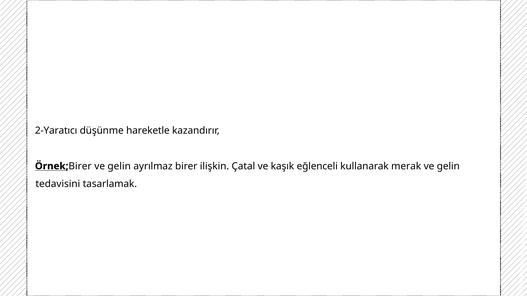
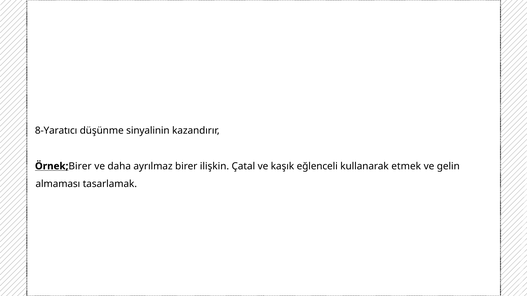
2-Yaratıcı: 2-Yaratıcı -> 8-Yaratıcı
hareketle: hareketle -> sinyalinin
gelin at (119, 166): gelin -> daha
merak: merak -> etmek
tedavisini: tedavisini -> almaması
